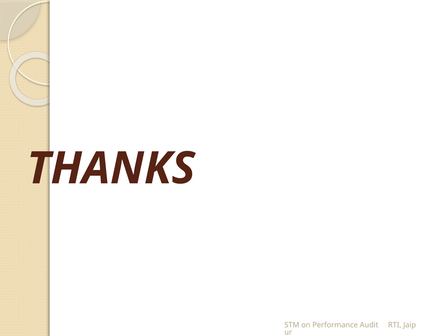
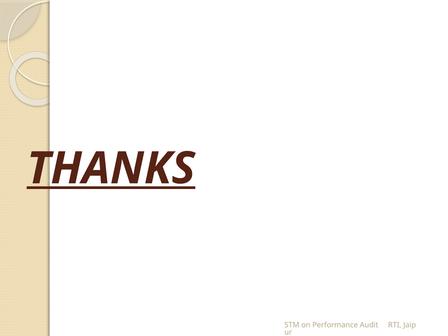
THANKS underline: none -> present
